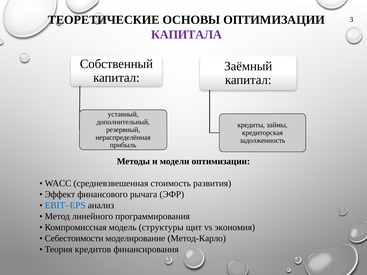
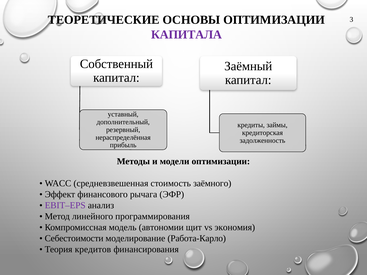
развития: развития -> заёмного
EBIT–EPS colour: blue -> purple
структуры: структуры -> автономии
Метод-Карло: Метод-Карло -> Работа-Карло
